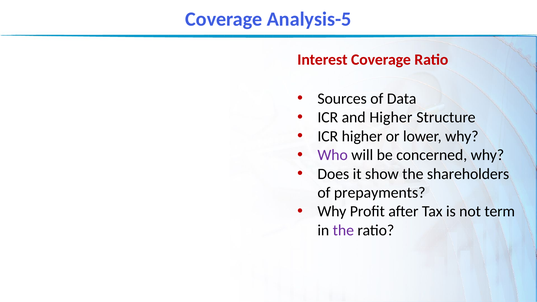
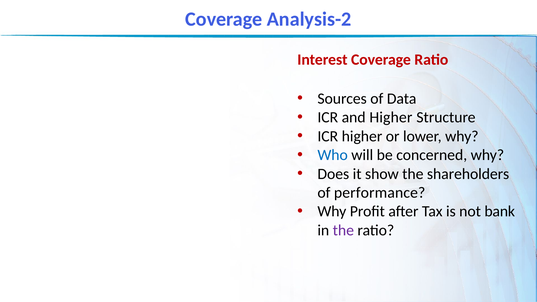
Analysis-5: Analysis-5 -> Analysis-2
Who colour: purple -> blue
prepayments: prepayments -> performance
term: term -> bank
